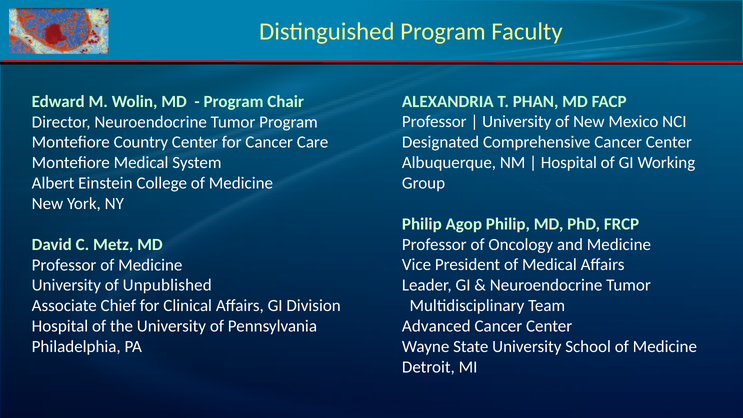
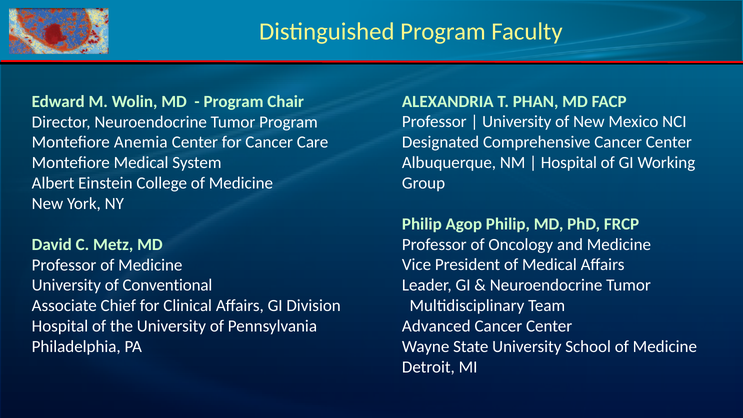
Country: Country -> Anemia
Unpublished: Unpublished -> Conventional
